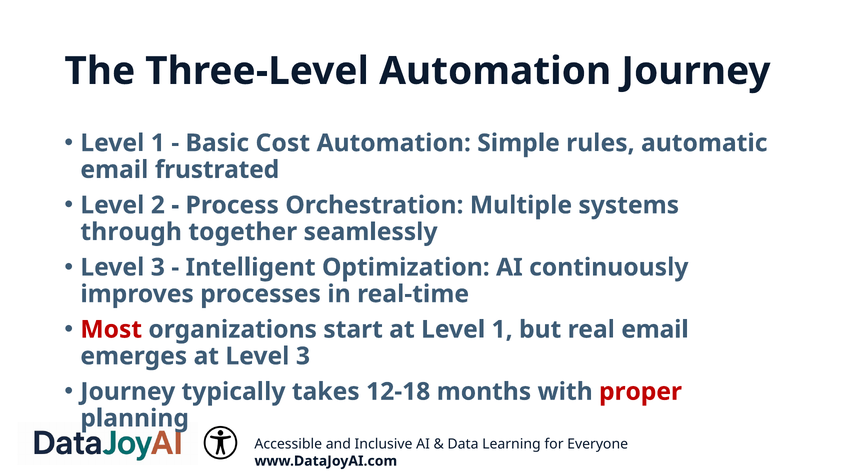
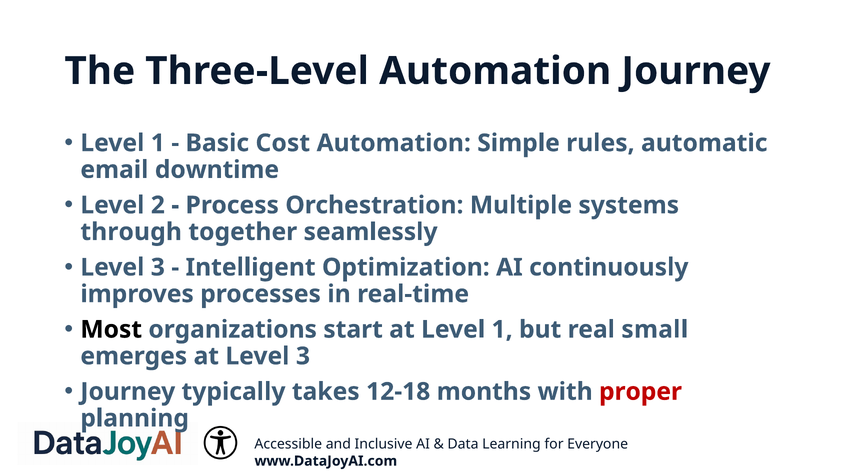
frustrated: frustrated -> downtime
Most colour: red -> black
real email: email -> small
